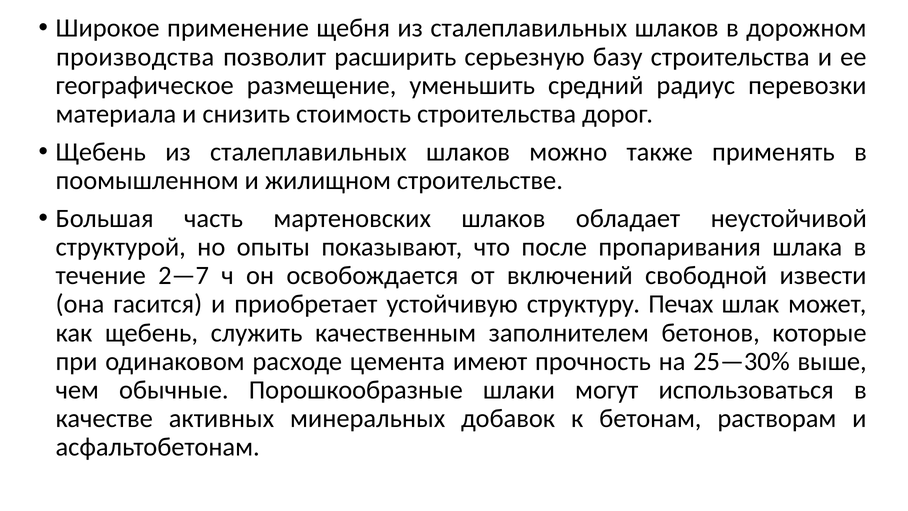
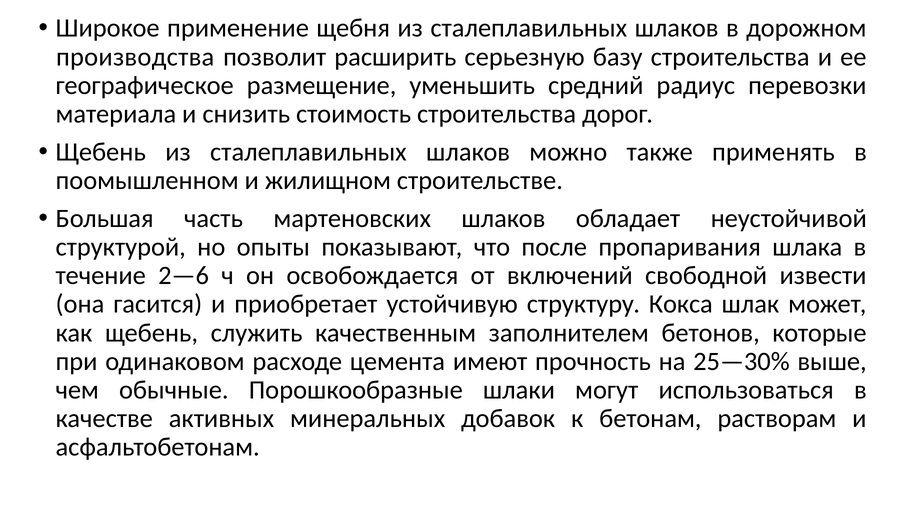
2—7: 2—7 -> 2—6
Печах: Печах -> Кокса
